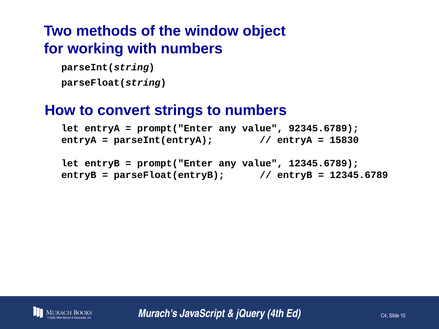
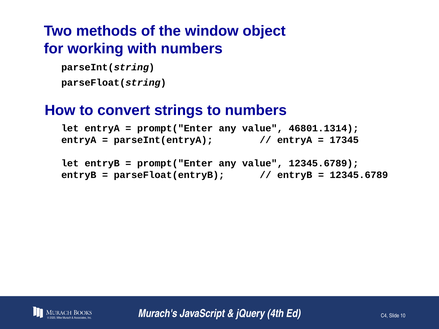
92345.6789: 92345.6789 -> 46801.1314
15830: 15830 -> 17345
